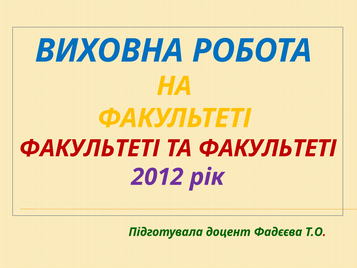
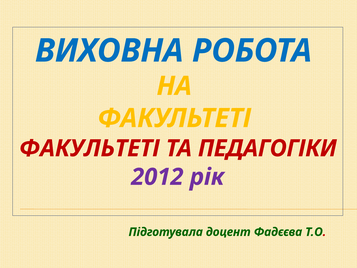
ТА ФАКУЛЬТЕТІ: ФАКУЛЬТЕТІ -> ПЕДАГОГІКИ
